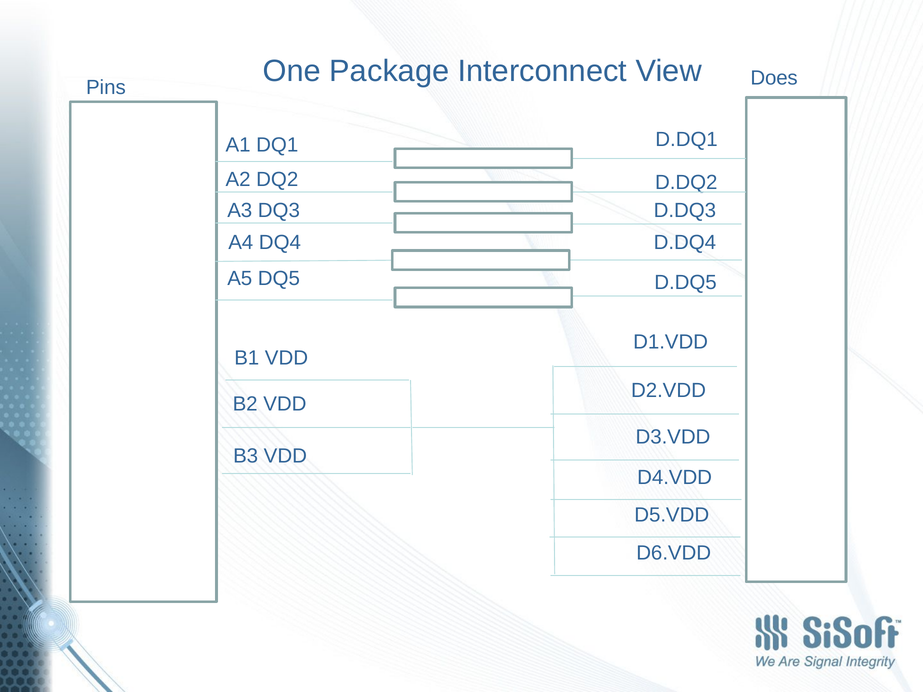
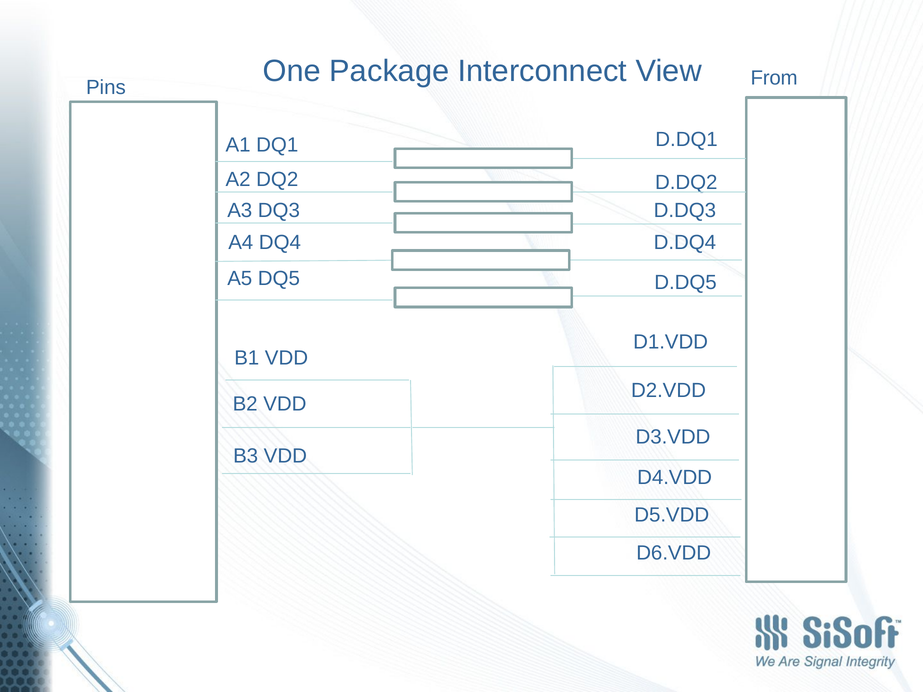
Does: Does -> From
